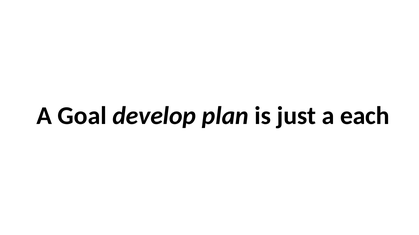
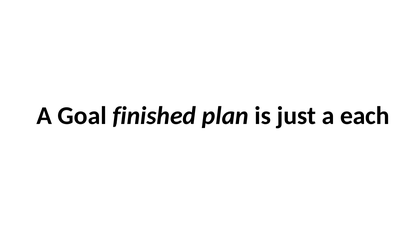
develop: develop -> finished
